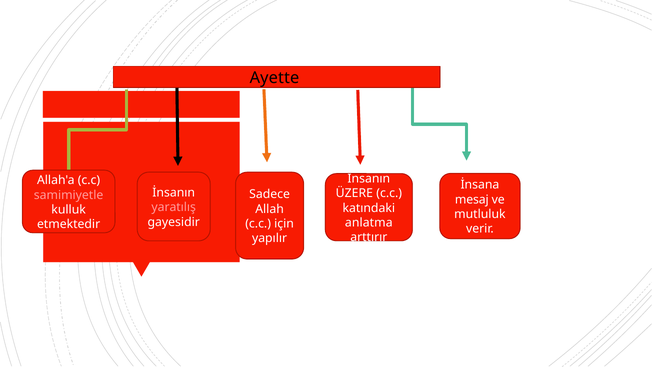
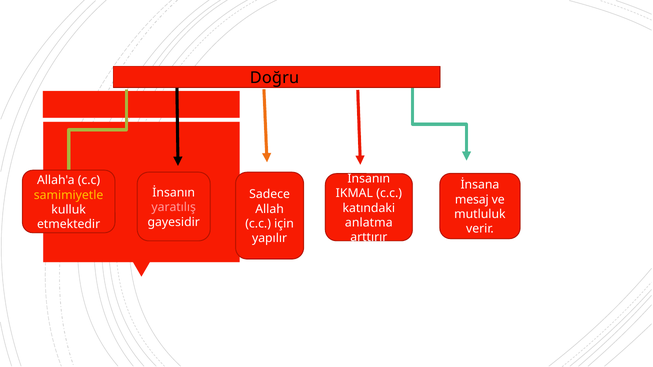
Ayette: Ayette -> Doğru
ÜZERE: ÜZERE -> IKMAL
samimiyetle colour: pink -> yellow
